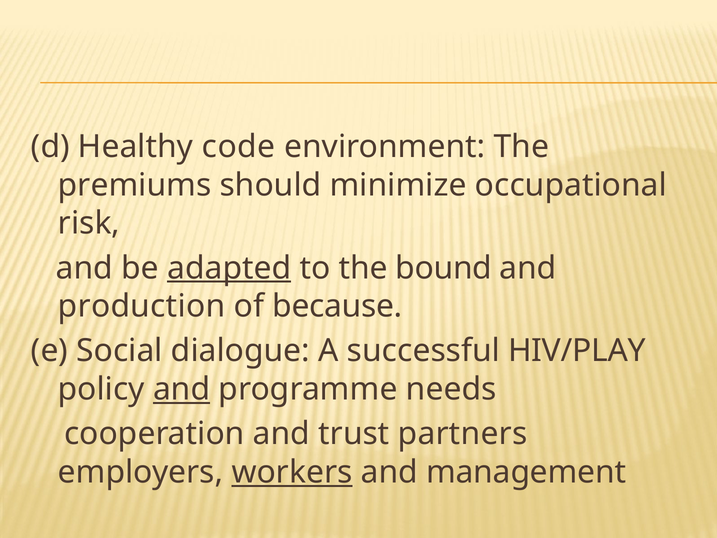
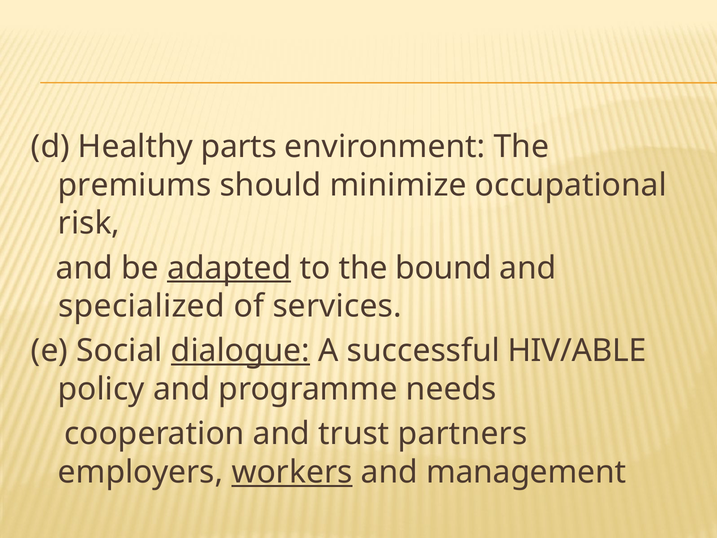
code: code -> parts
production: production -> specialized
because: because -> services
dialogue underline: none -> present
HIV/PLAY: HIV/PLAY -> HIV/ABLE
and at (182, 389) underline: present -> none
